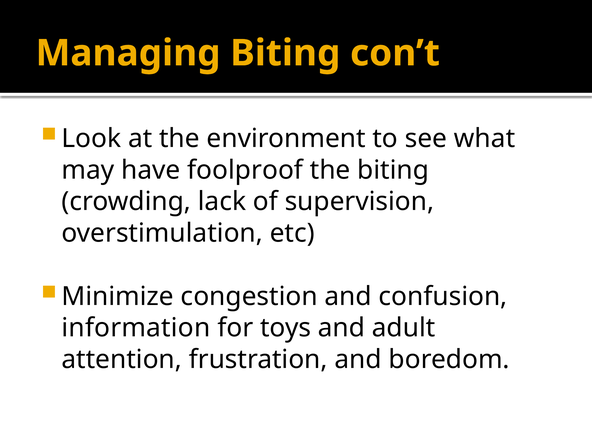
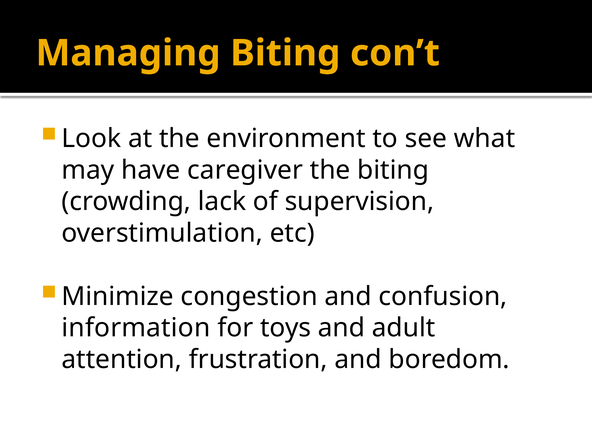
foolproof: foolproof -> caregiver
